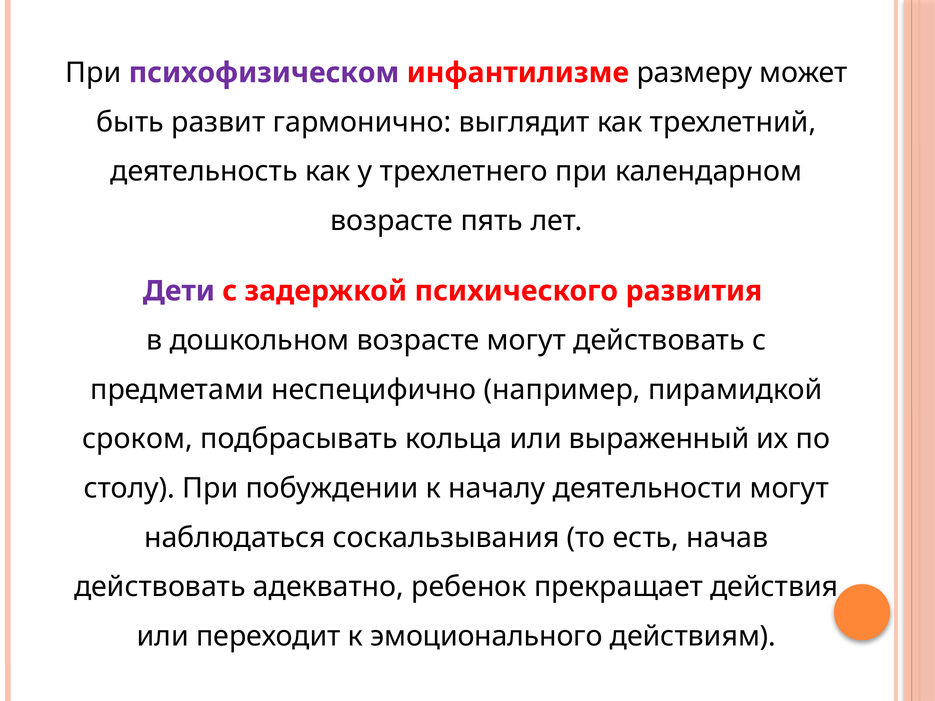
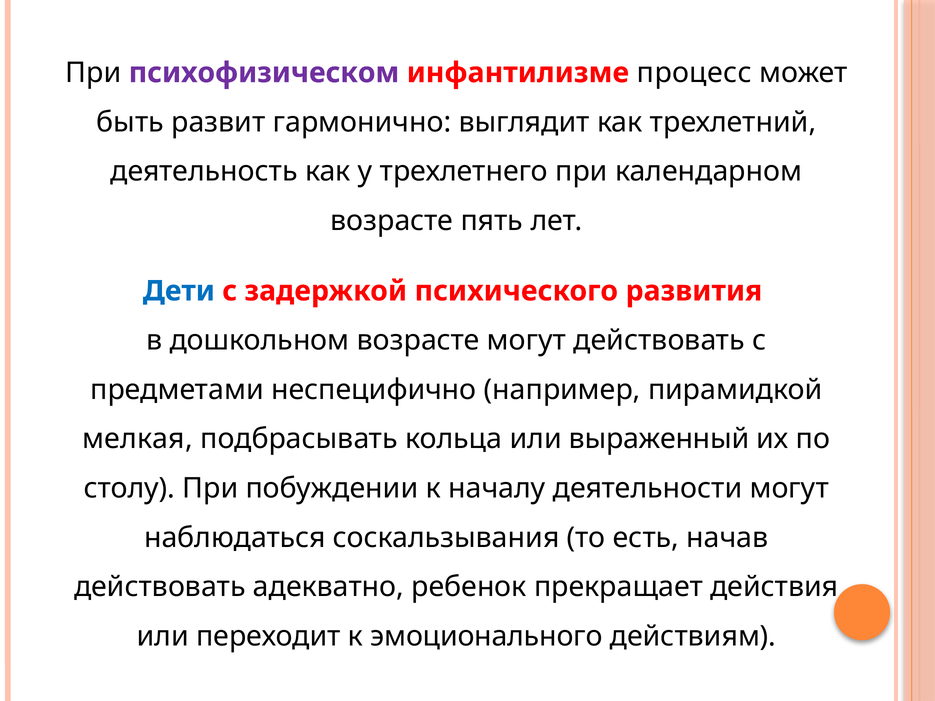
размеру: размеру -> процесс
Дети colour: purple -> blue
сроком: сроком -> мелкая
